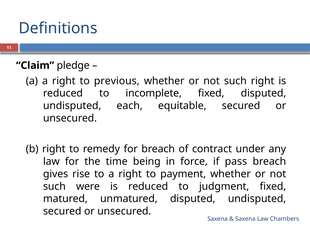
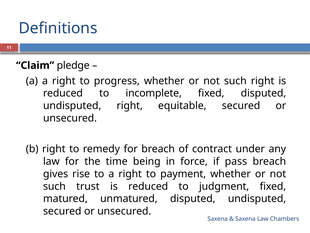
previous: previous -> progress
undisputed each: each -> right
were: were -> trust
